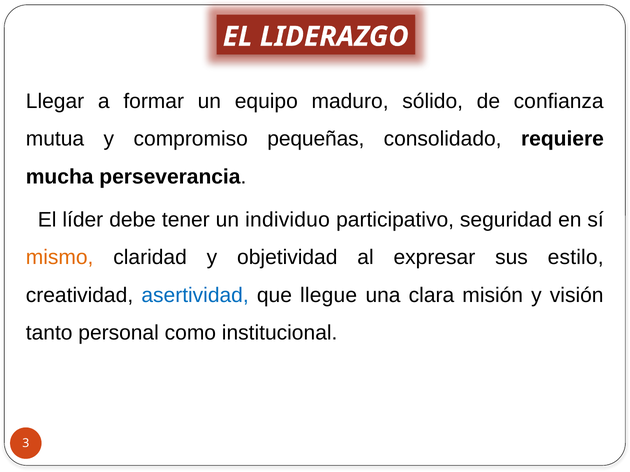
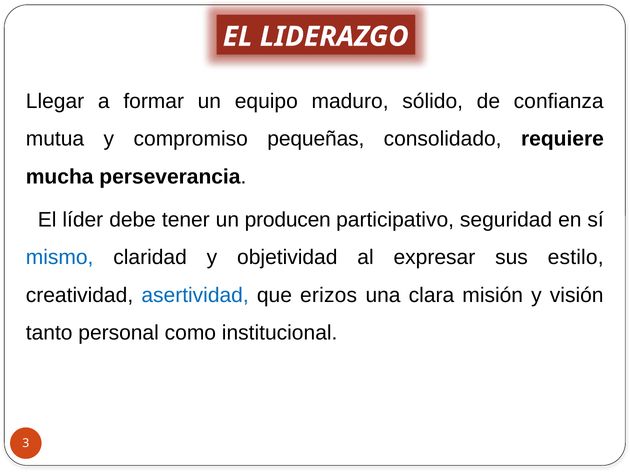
individuo: individuo -> producen
mismo colour: orange -> blue
llegue: llegue -> erizos
